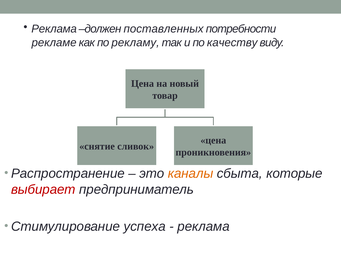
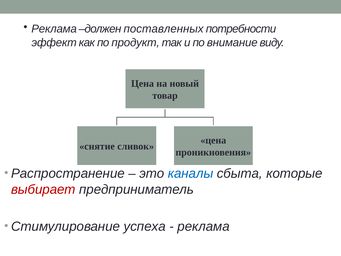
рекламе: рекламе -> эффект
рекламу: рекламу -> продукт
качеству: качеству -> внимание
каналы colour: orange -> blue
